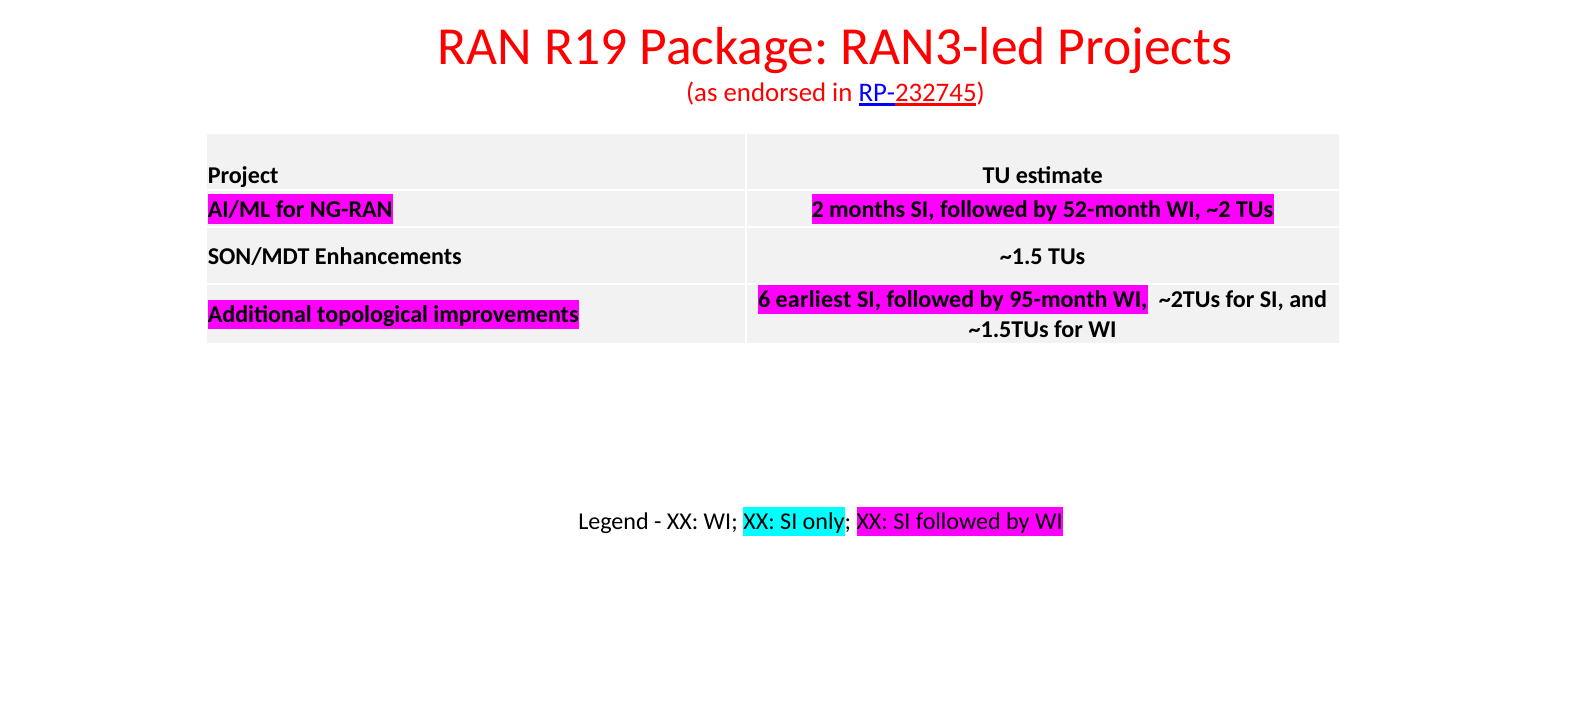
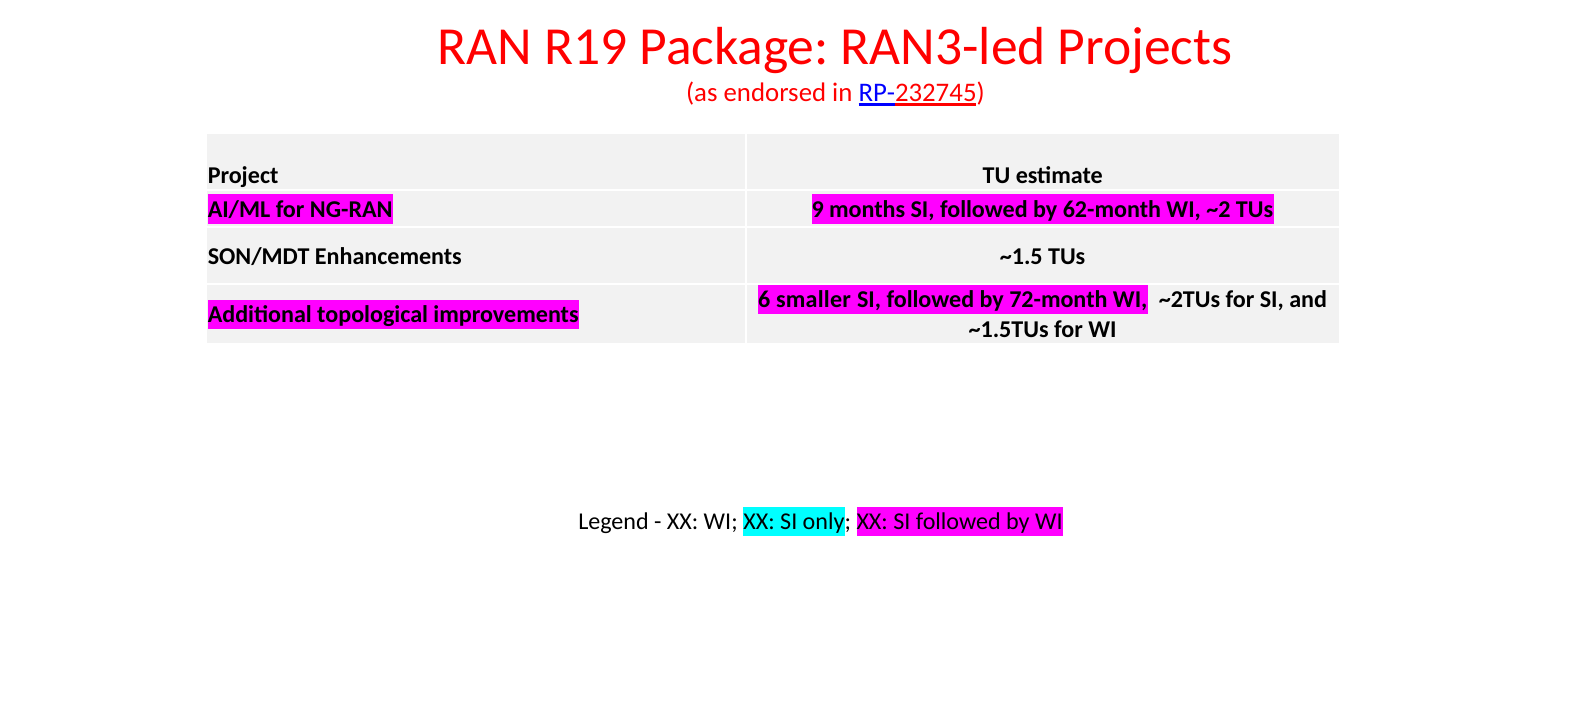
2: 2 -> 9
52-month: 52-month -> 62-month
earliest: earliest -> smaller
95-month: 95-month -> 72-month
